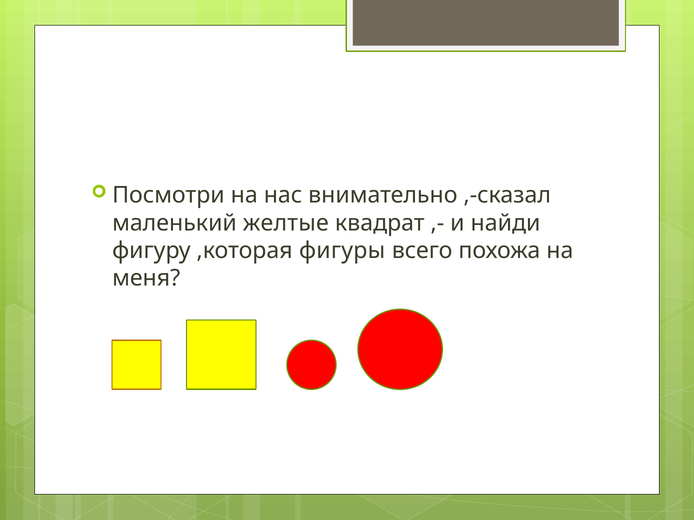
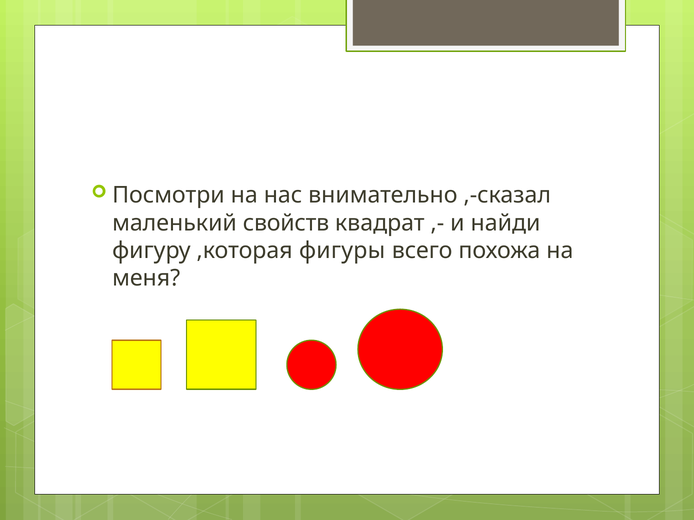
желтые: желтые -> свойств
